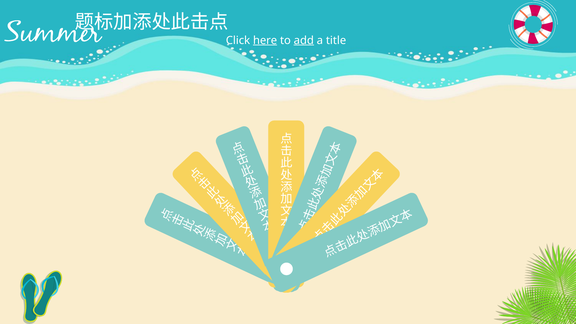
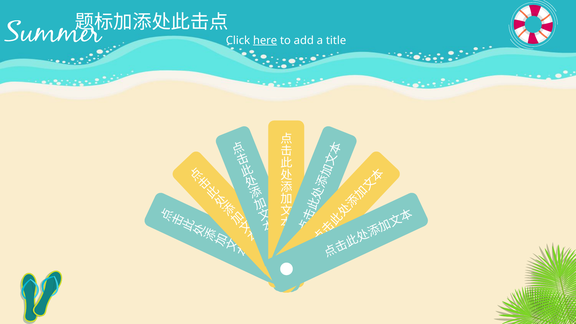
add underline: present -> none
